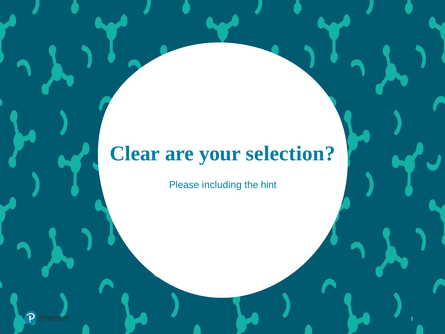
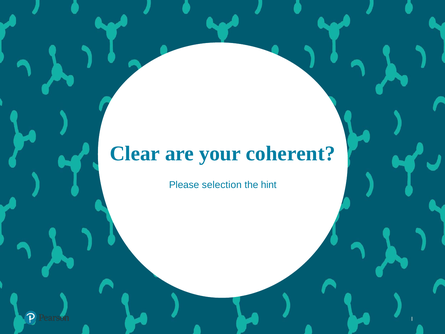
selection: selection -> coherent
including: including -> selection
